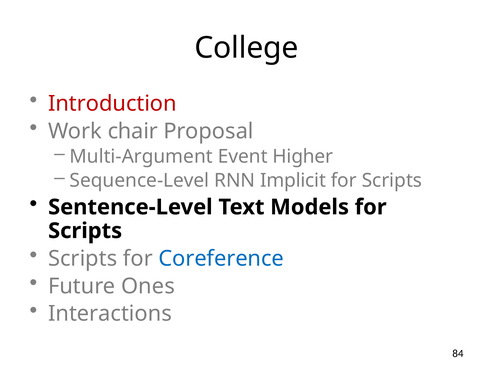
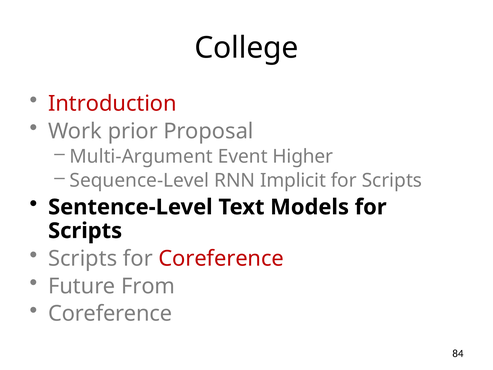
chair: chair -> prior
Coreference at (221, 258) colour: blue -> red
Ones: Ones -> From
Interactions at (110, 314): Interactions -> Coreference
